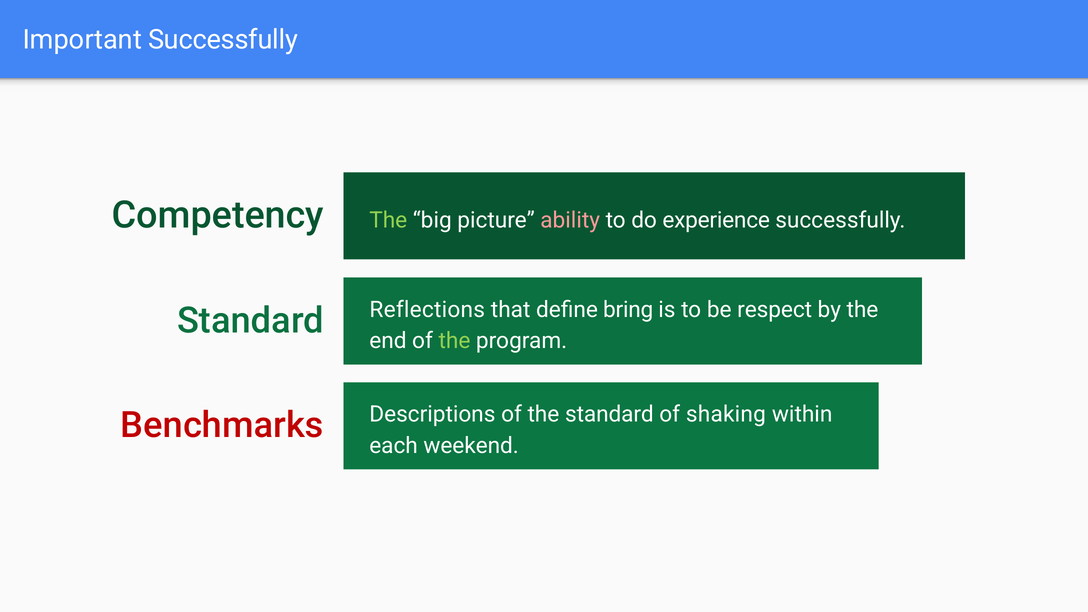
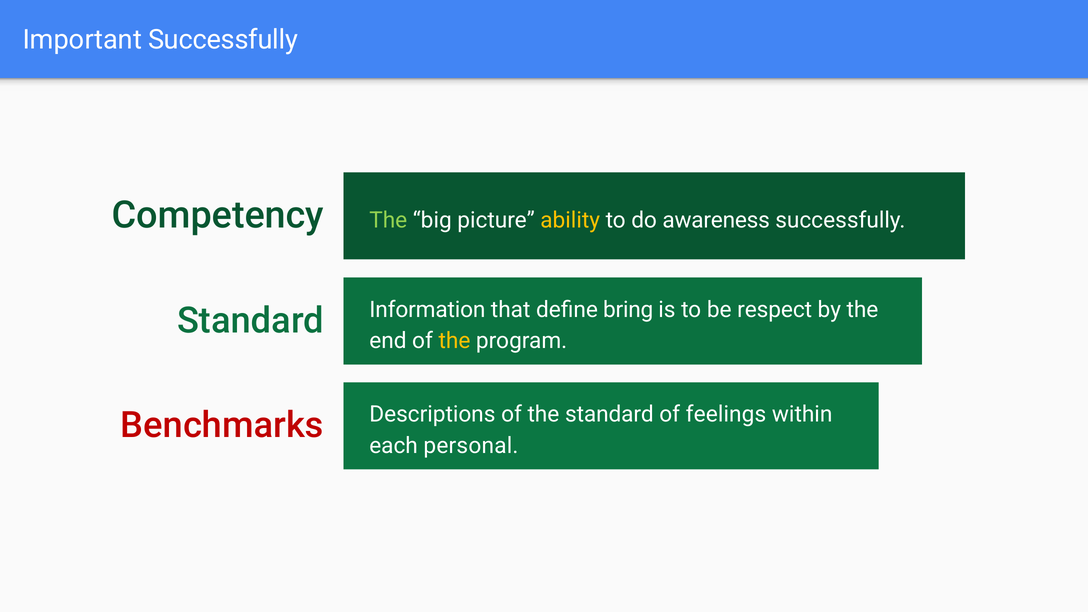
ability colour: pink -> yellow
experience: experience -> awareness
Reflections: Reflections -> Information
the at (454, 341) colour: light green -> yellow
shaking: shaking -> feelings
weekend: weekend -> personal
